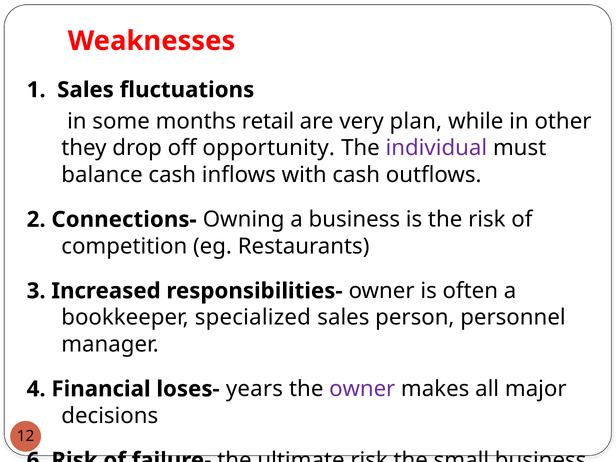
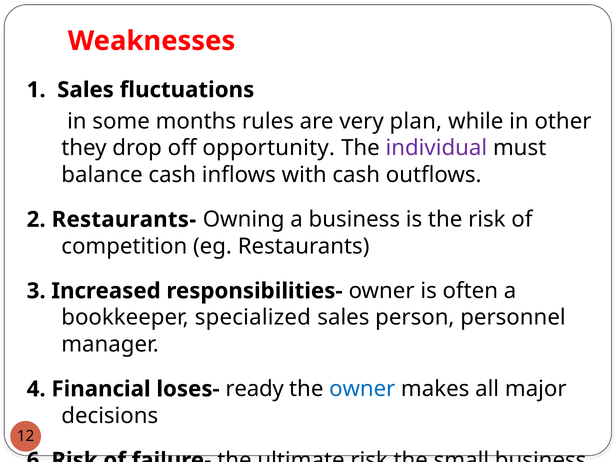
retail: retail -> rules
Connections-: Connections- -> Restaurants-
years: years -> ready
owner at (362, 389) colour: purple -> blue
